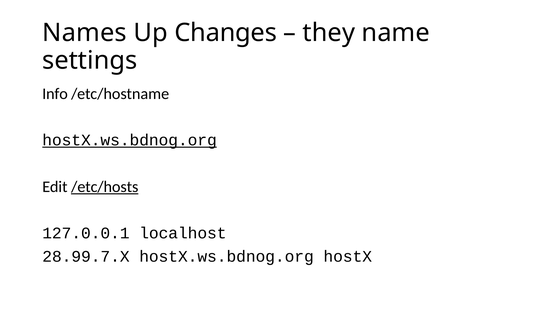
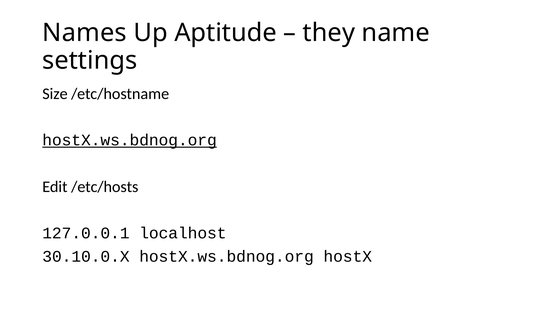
Changes: Changes -> Aptitude
Info: Info -> Size
/etc/hosts underline: present -> none
28.99.7.X: 28.99.7.X -> 30.10.0.X
